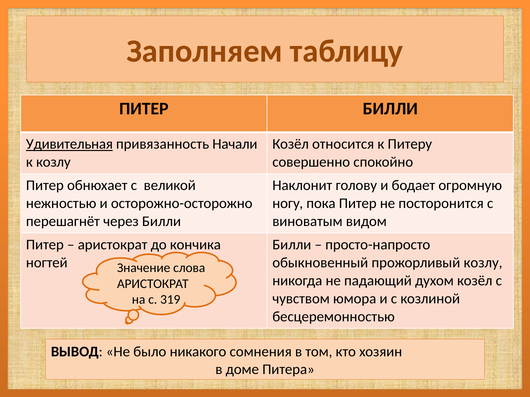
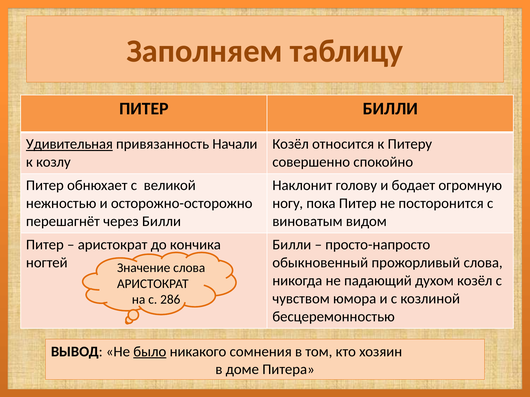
прожорливый козлу: козлу -> слова
319: 319 -> 286
было underline: none -> present
